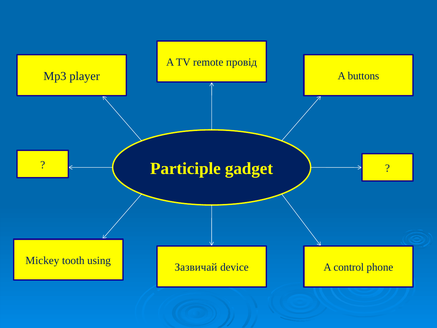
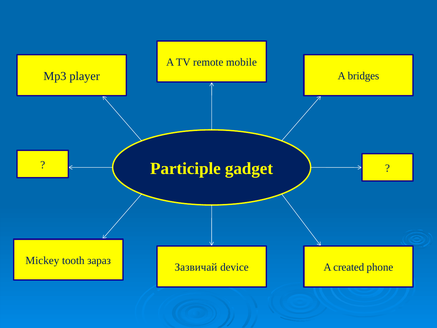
провід: провід -> mobile
buttons: buttons -> bridges
using: using -> зараз
control: control -> created
